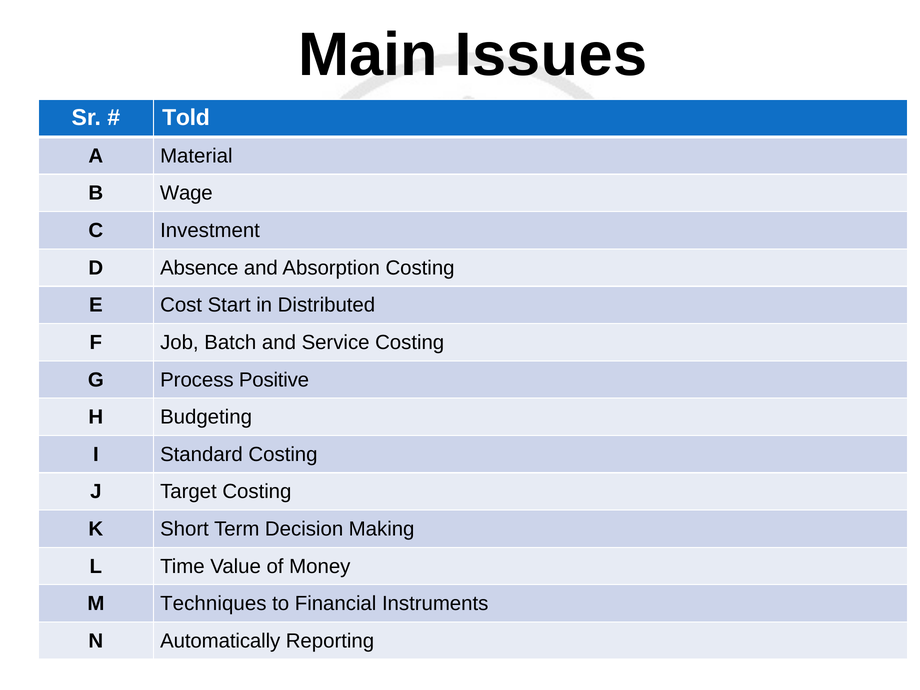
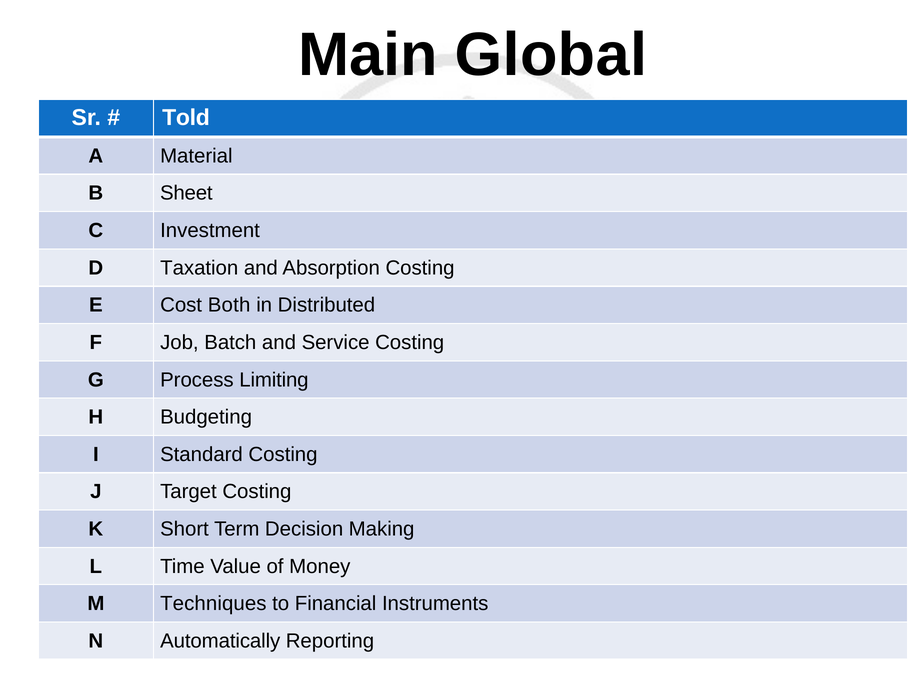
Issues: Issues -> Global
Wage: Wage -> Sheet
Absence: Absence -> Taxation
Start: Start -> Both
Positive: Positive -> Limiting
